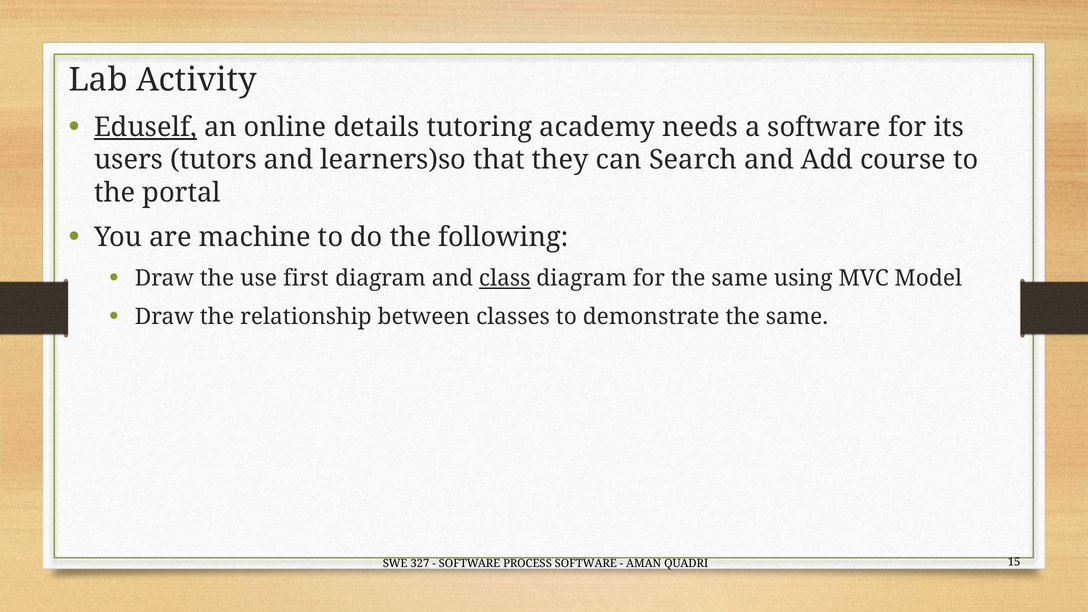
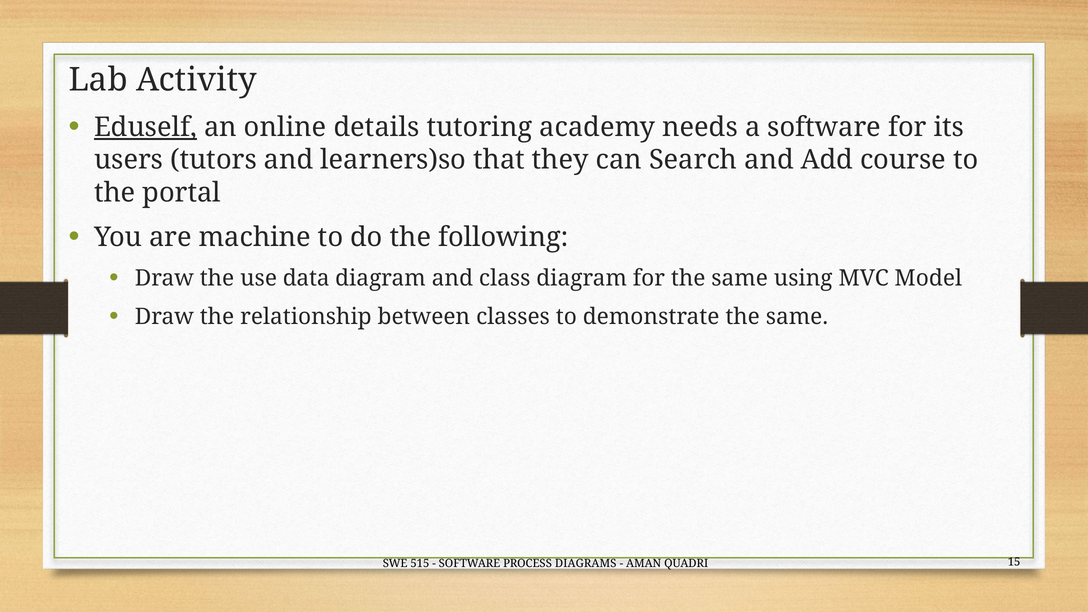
first: first -> data
class underline: present -> none
327: 327 -> 515
PROCESS SOFTWARE: SOFTWARE -> DIAGRAMS
